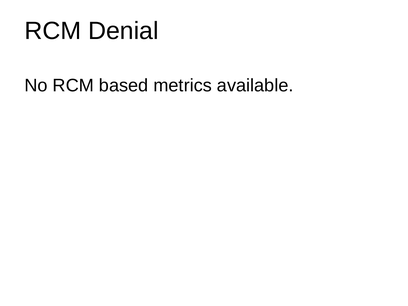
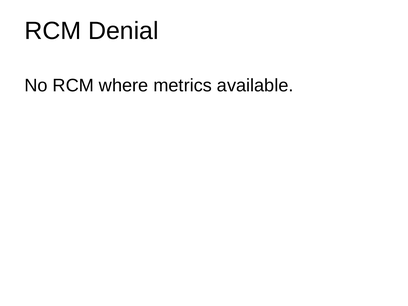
based: based -> where
